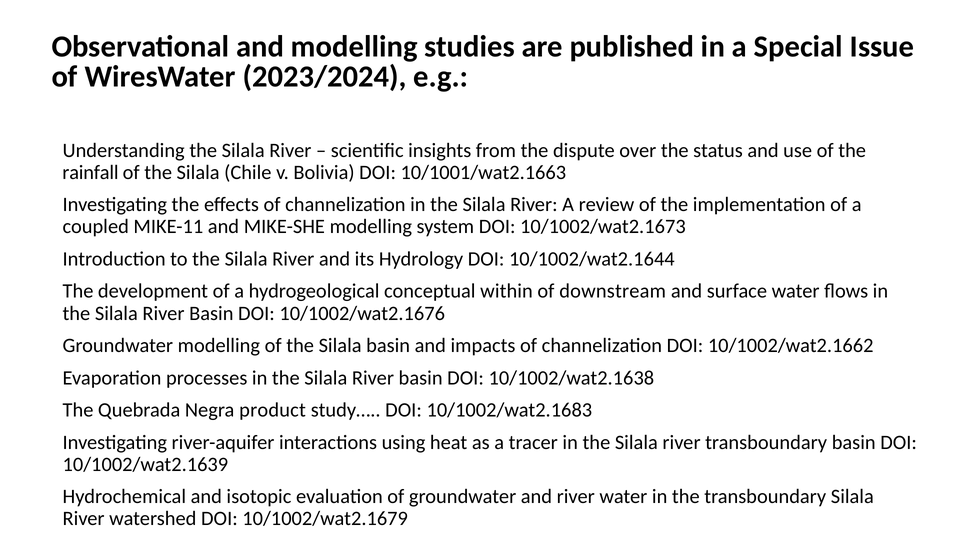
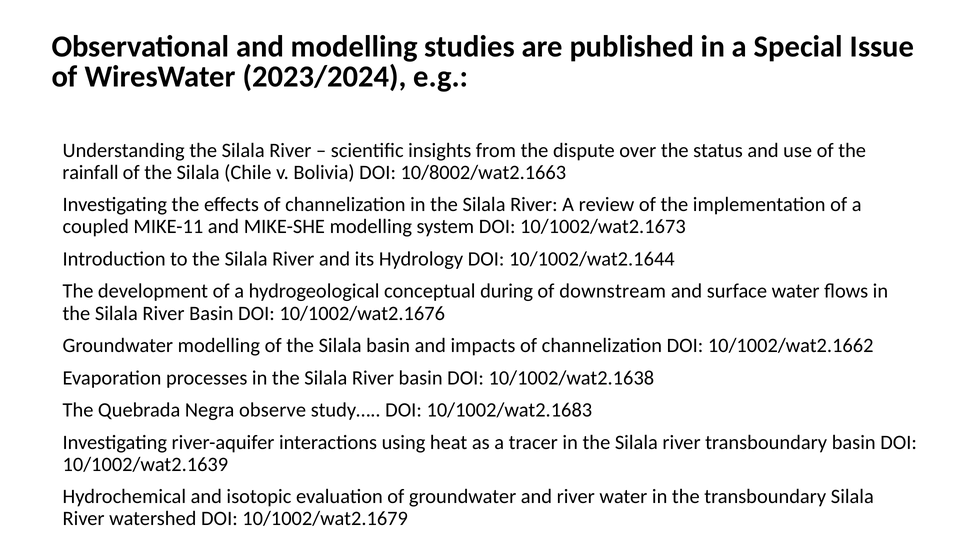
10/1001/wat2.1663: 10/1001/wat2.1663 -> 10/8002/wat2.1663
within: within -> during
product: product -> observe
